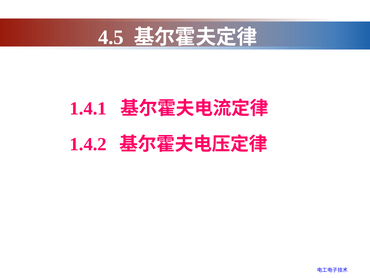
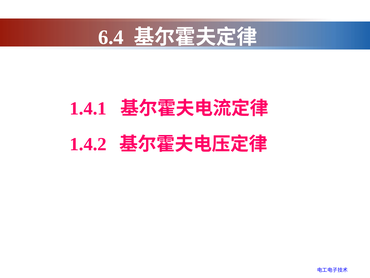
4.5: 4.5 -> 6.4
